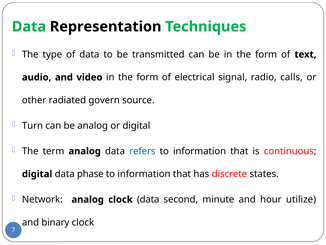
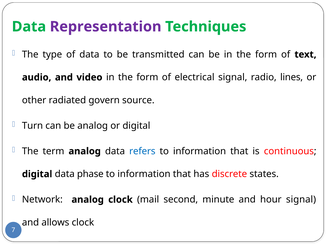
Representation colour: black -> purple
calls: calls -> lines
clock data: data -> mail
hour utilize: utilize -> signal
binary: binary -> allows
